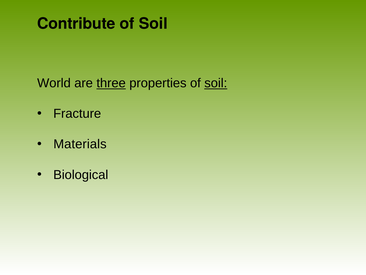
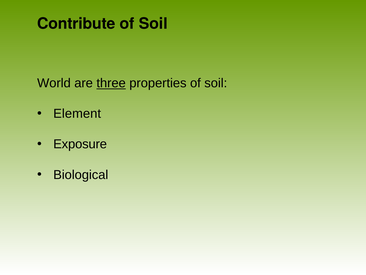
soil at (216, 83) underline: present -> none
Fracture: Fracture -> Element
Materials: Materials -> Exposure
